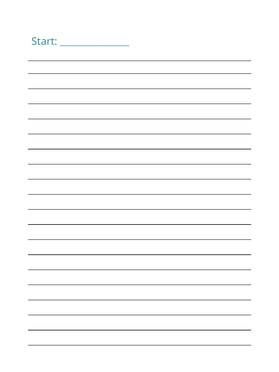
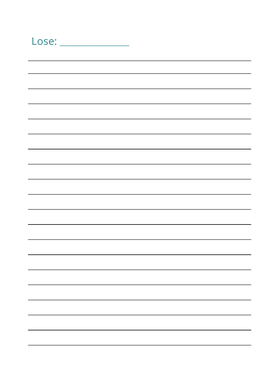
Start: Start -> Lose
